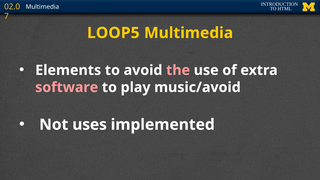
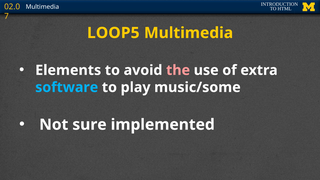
software colour: pink -> light blue
music/avoid: music/avoid -> music/some
uses: uses -> sure
